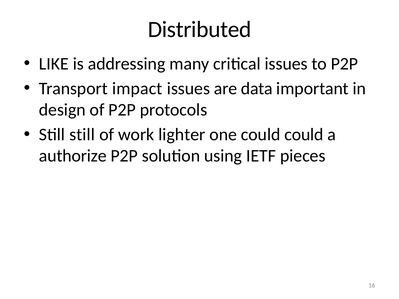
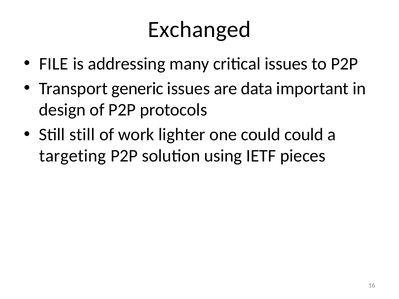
Distributed: Distributed -> Exchanged
LIKE: LIKE -> FILE
impact: impact -> generic
authorize: authorize -> targeting
